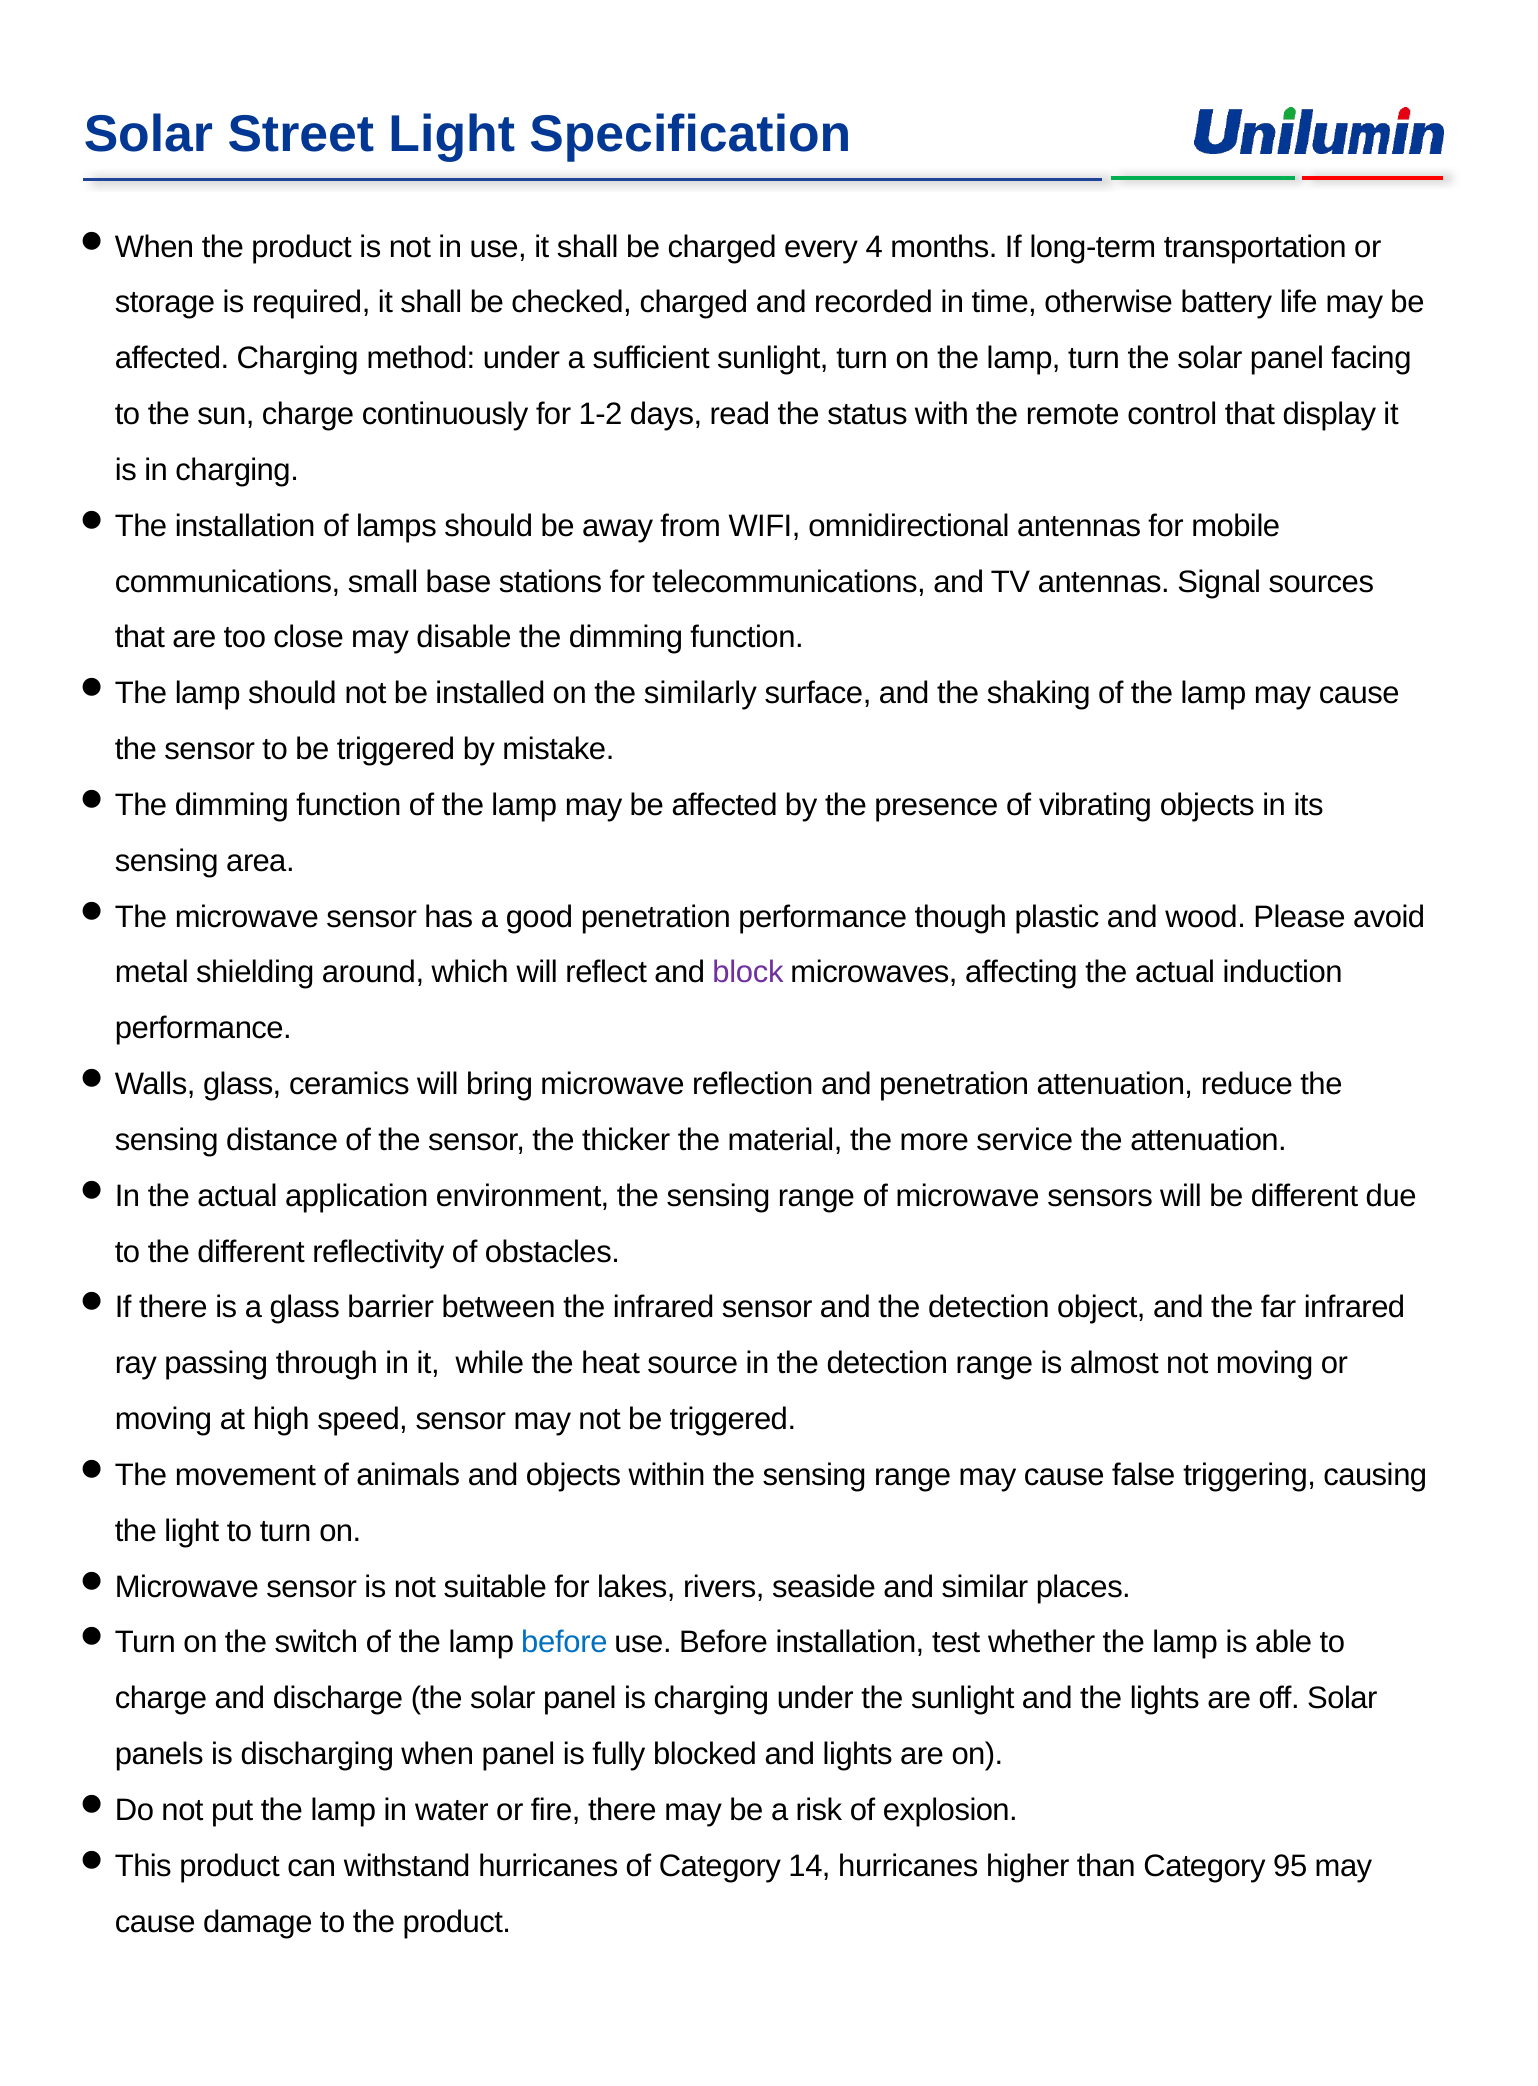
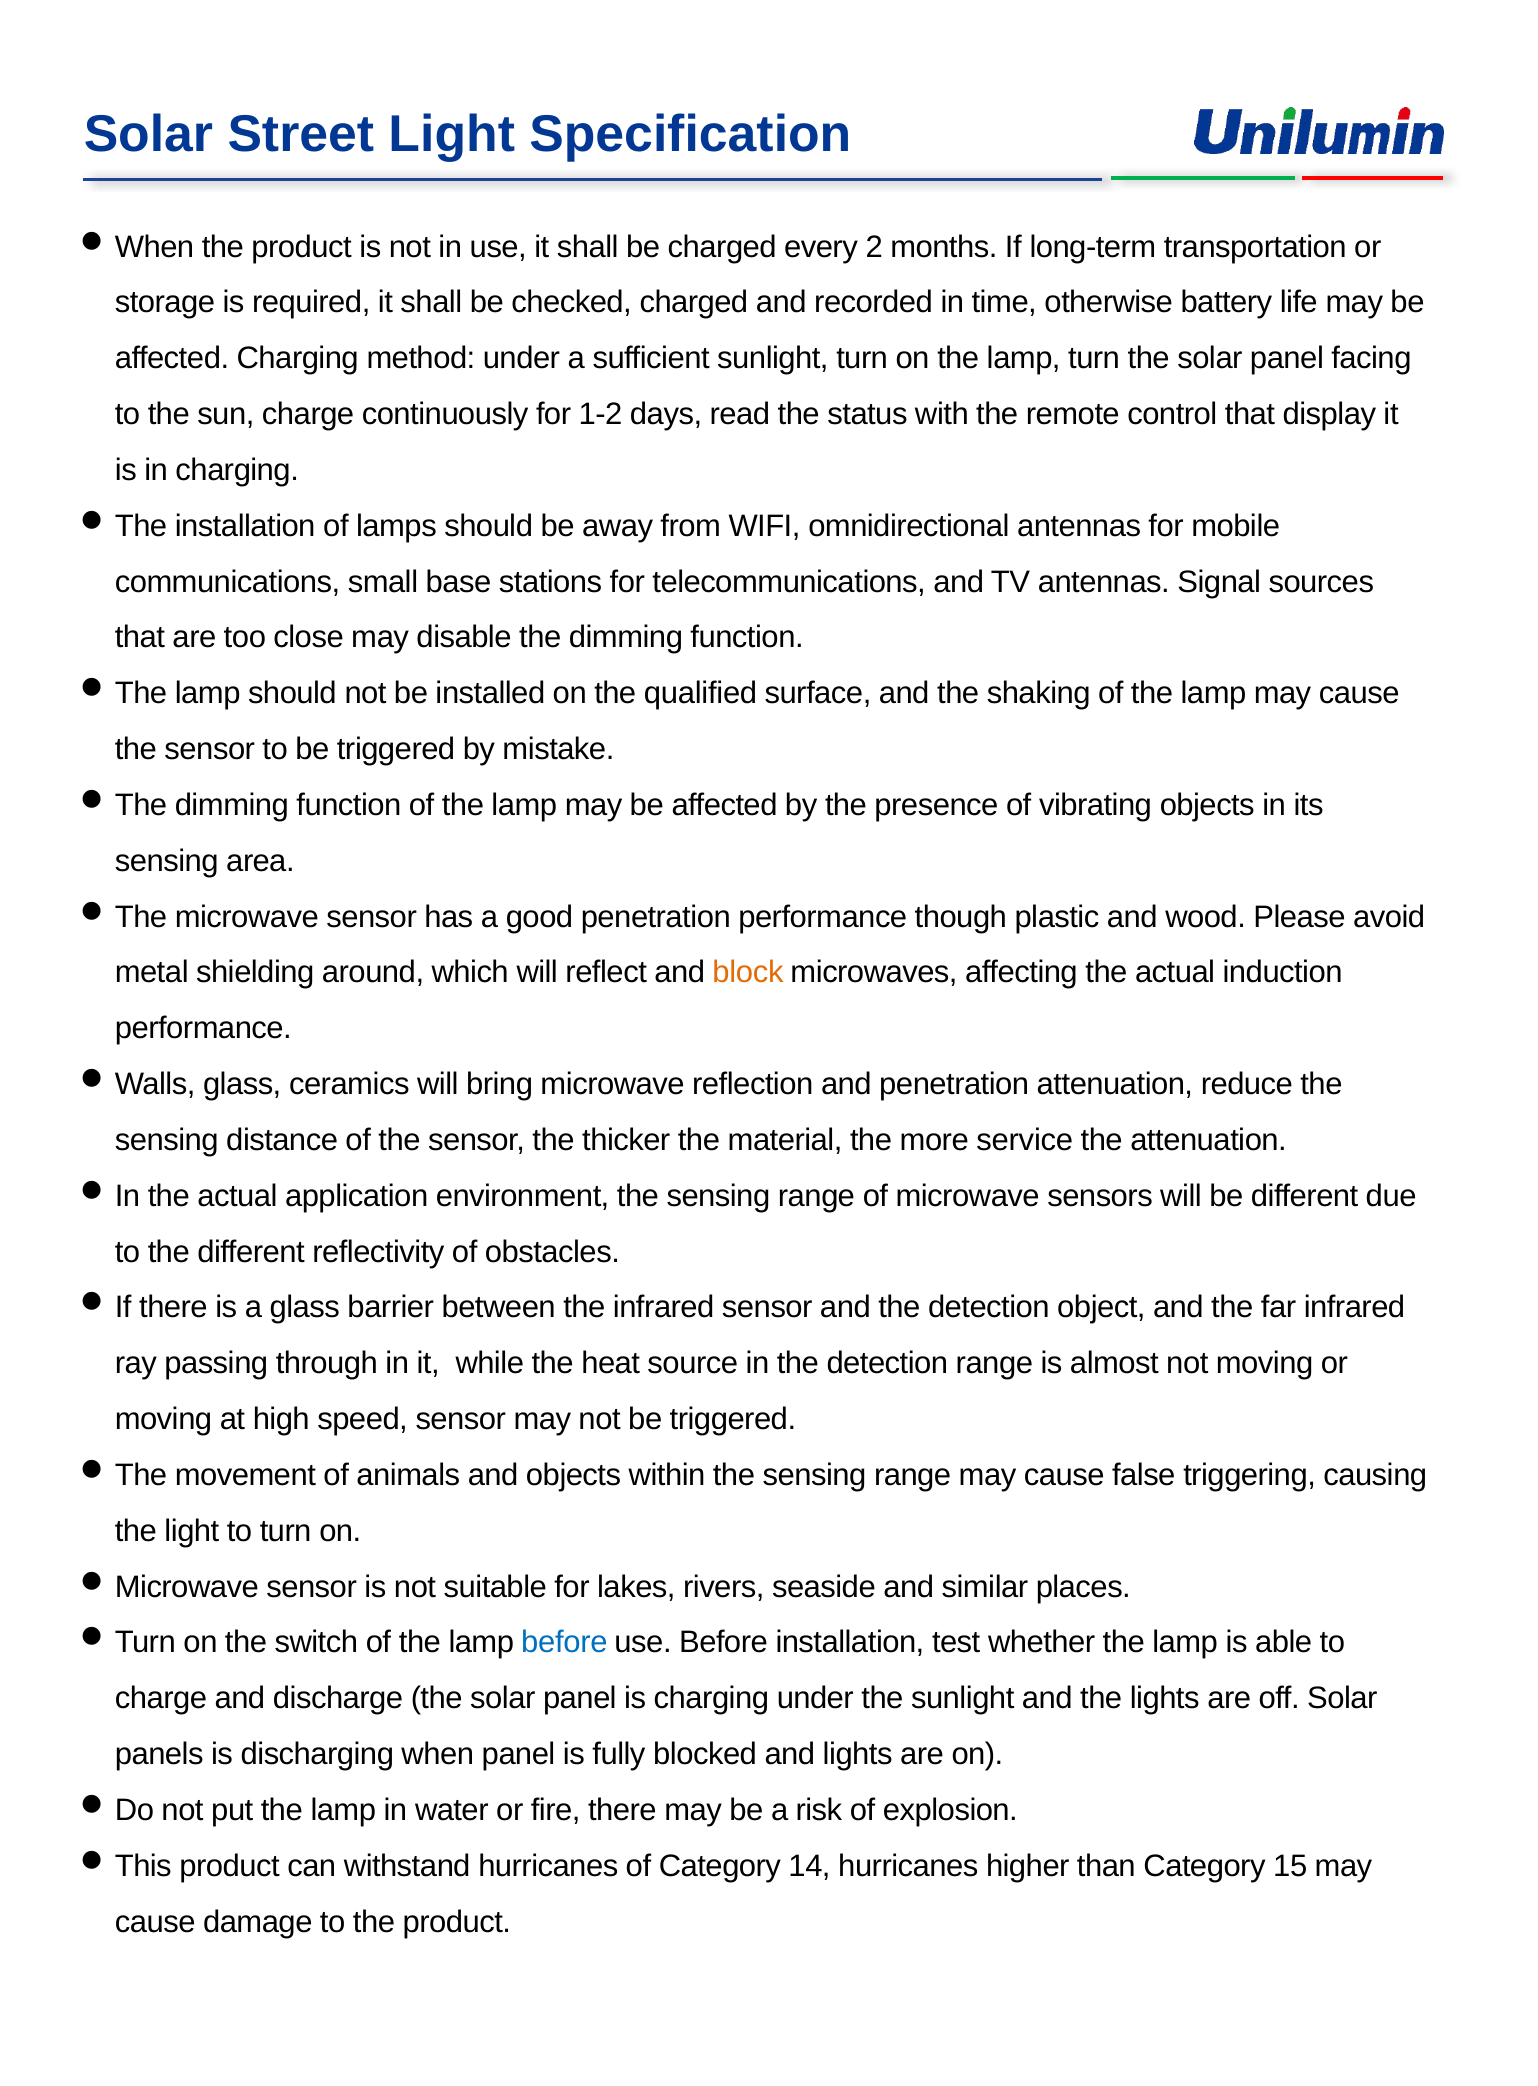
4: 4 -> 2
similarly: similarly -> qualified
block colour: purple -> orange
95: 95 -> 15
